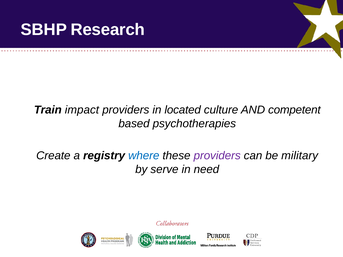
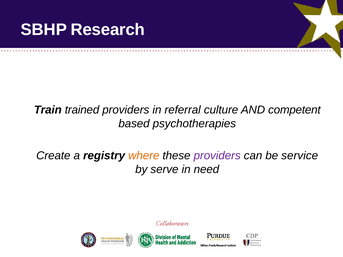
impact: impact -> trained
located: located -> referral
where colour: blue -> orange
military: military -> service
